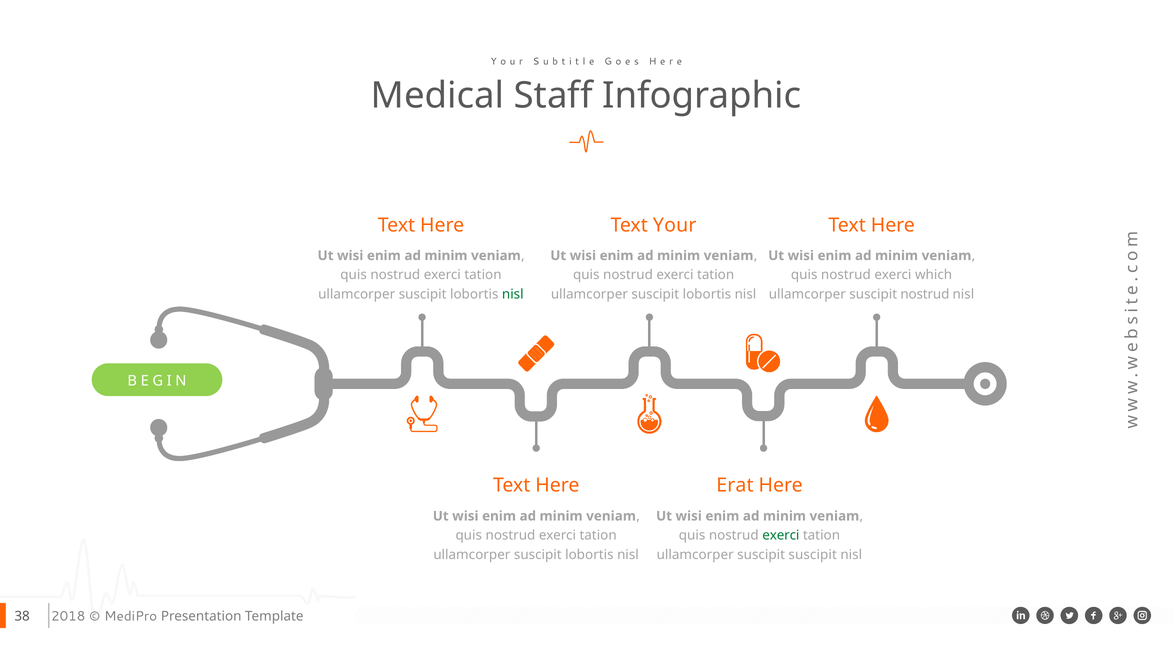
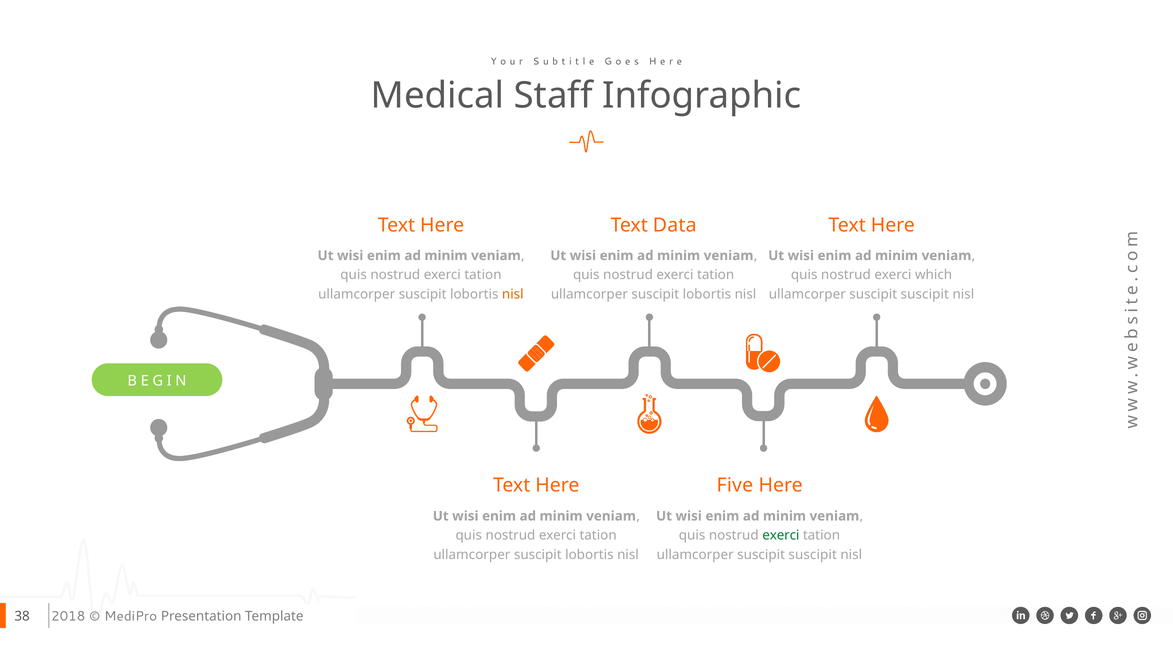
Your: Your -> Data
nisl at (513, 294) colour: green -> orange
nostrud at (925, 294): nostrud -> suscipit
Erat: Erat -> Five
